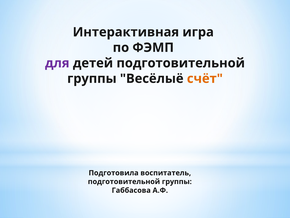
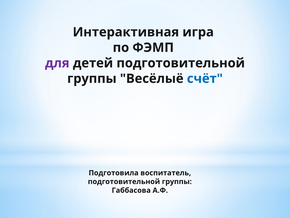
счёт colour: orange -> blue
